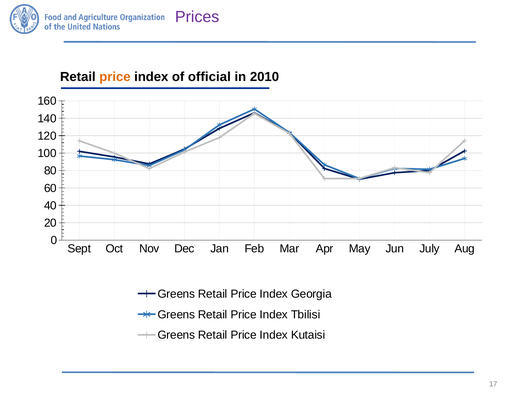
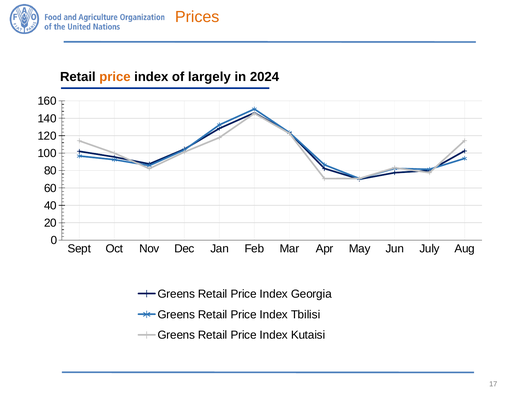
Prices colour: purple -> orange
official: official -> largely
2010: 2010 -> 2024
